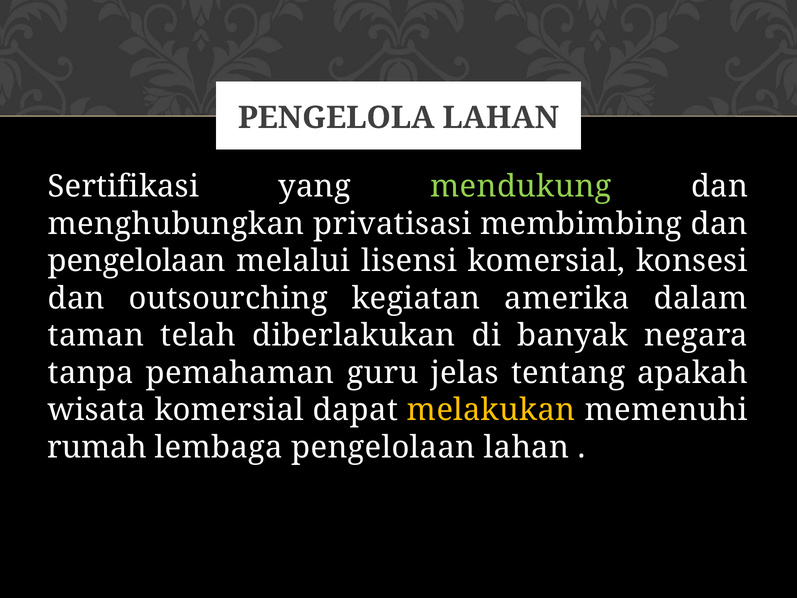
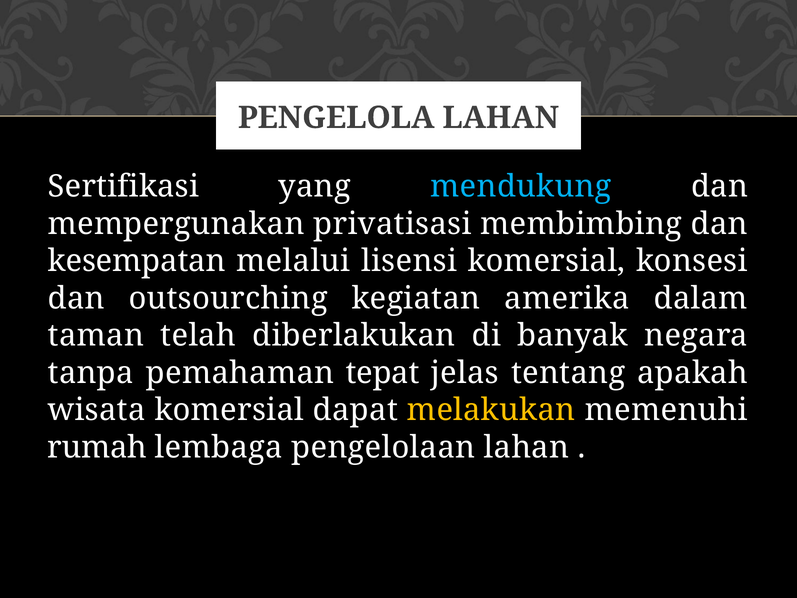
mendukung colour: light green -> light blue
menghubungkan: menghubungkan -> mempergunakan
pengelolaan at (137, 261): pengelolaan -> kesempatan
guru: guru -> tepat
